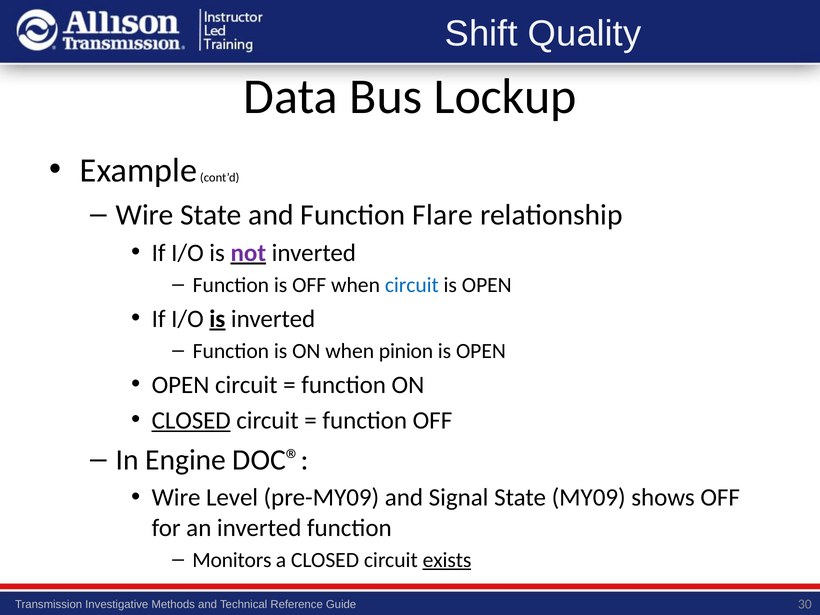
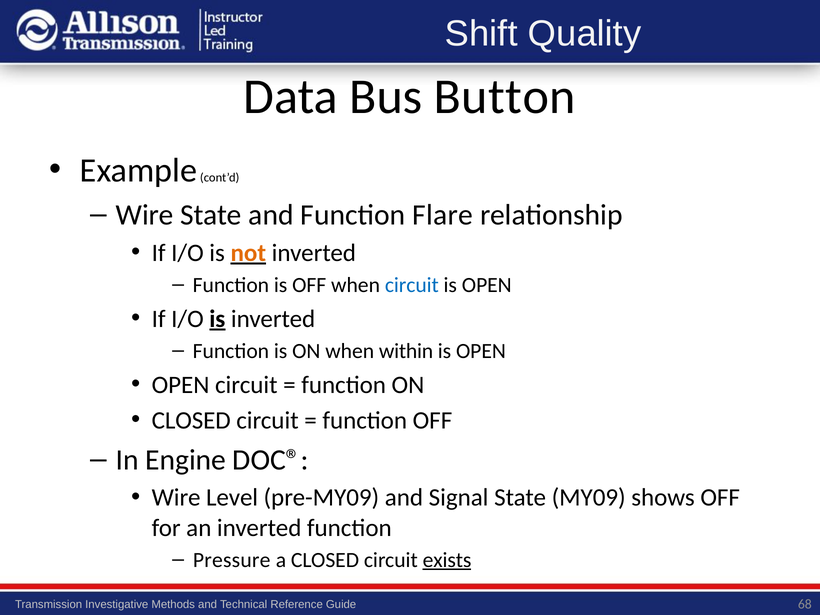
Lockup: Lockup -> Button
not colour: purple -> orange
pinion: pinion -> within
CLOSED at (191, 420) underline: present -> none
Monitors: Monitors -> Pressure
30: 30 -> 68
